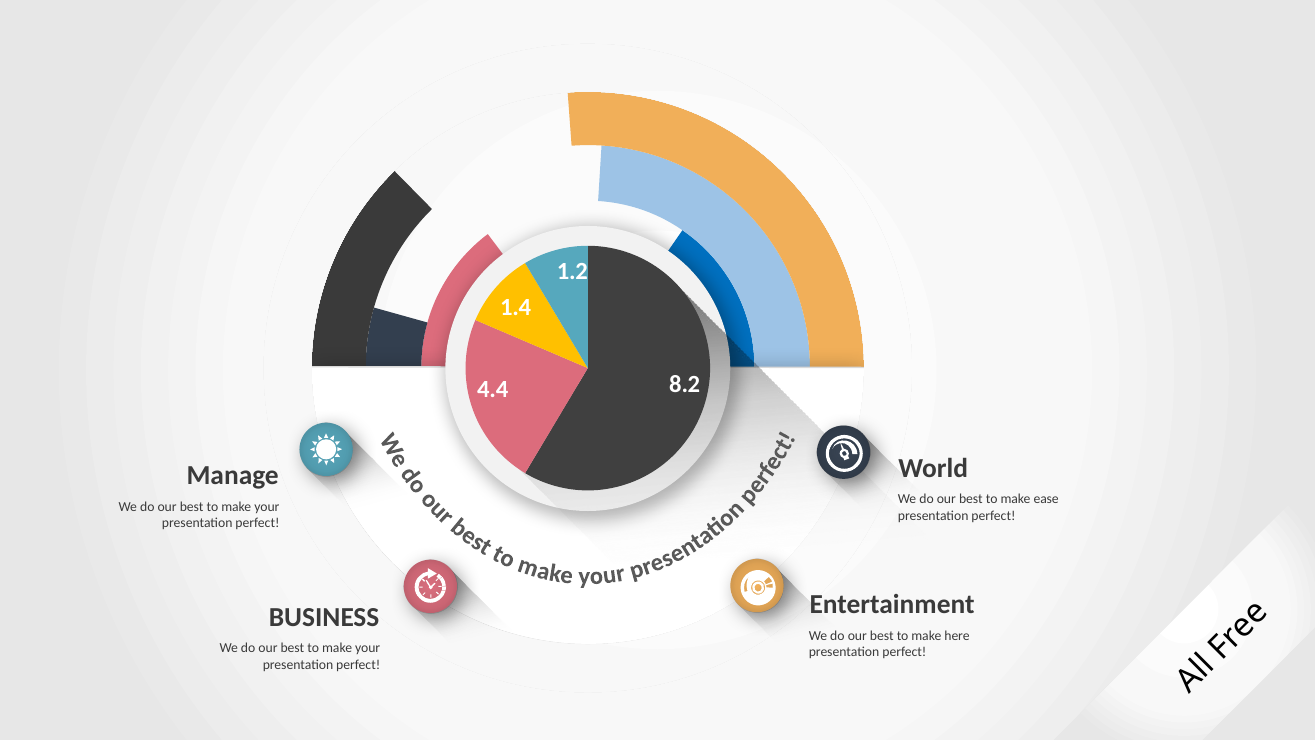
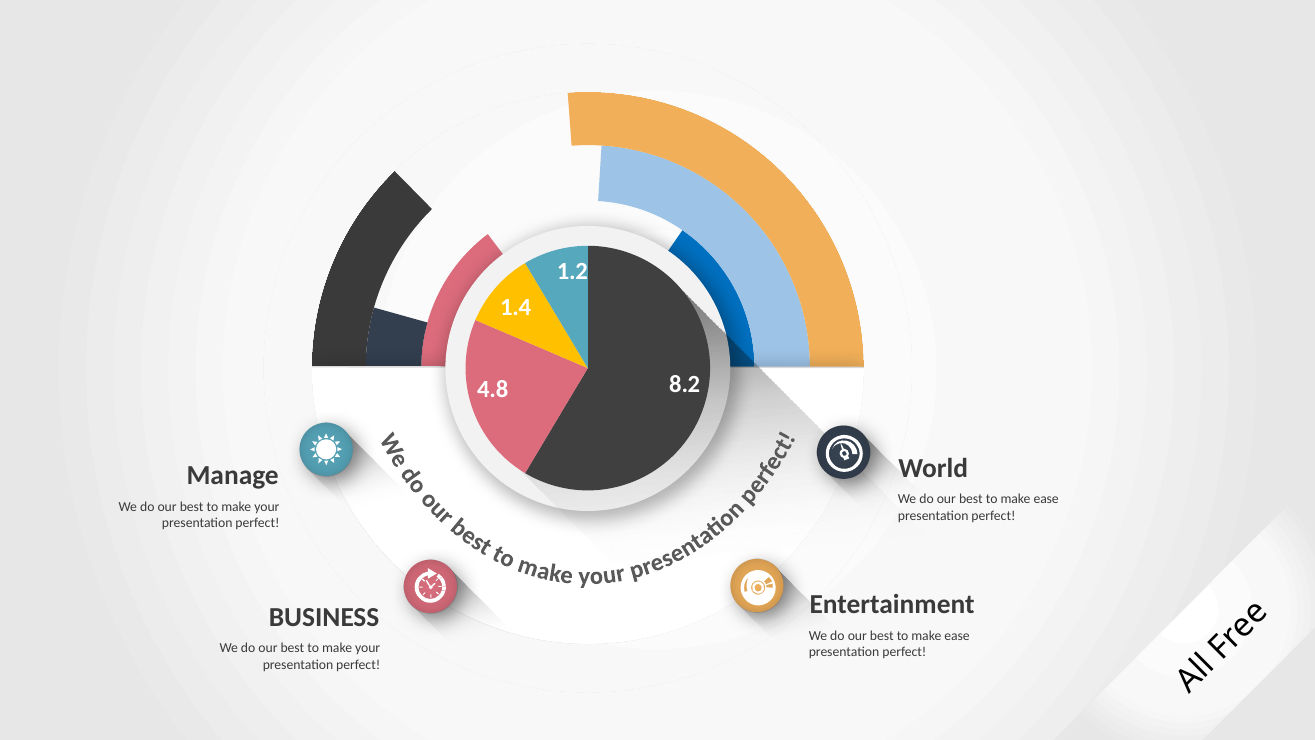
4.4: 4.4 -> 4.8
here at (957, 635): here -> ease
